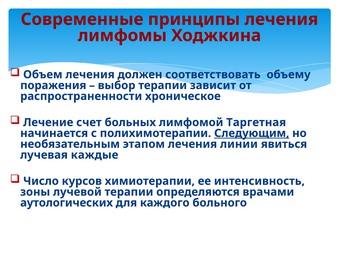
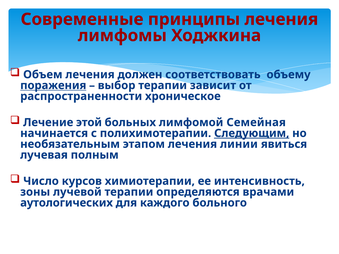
поражения underline: none -> present
счет: счет -> этой
Таргетная: Таргетная -> Семейная
каждые: каждые -> полным
